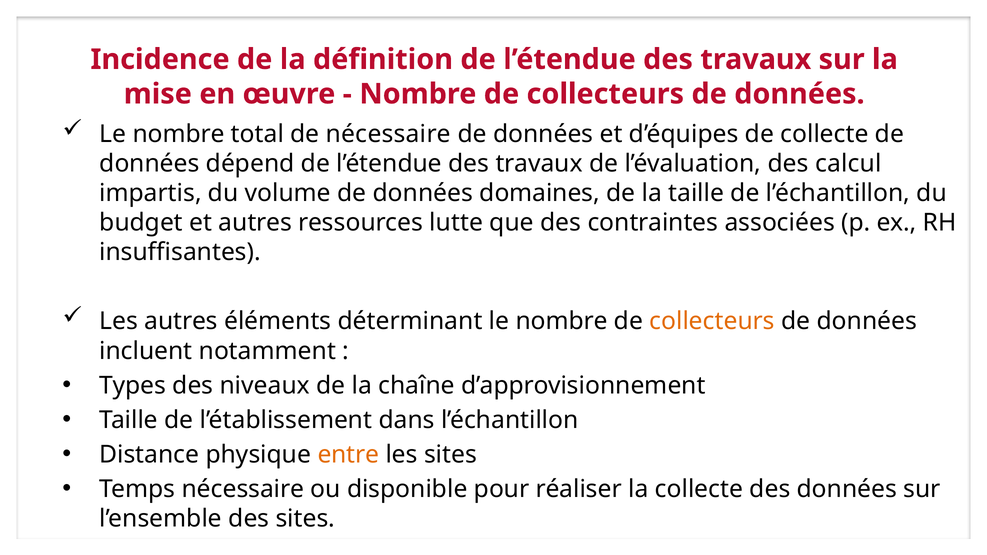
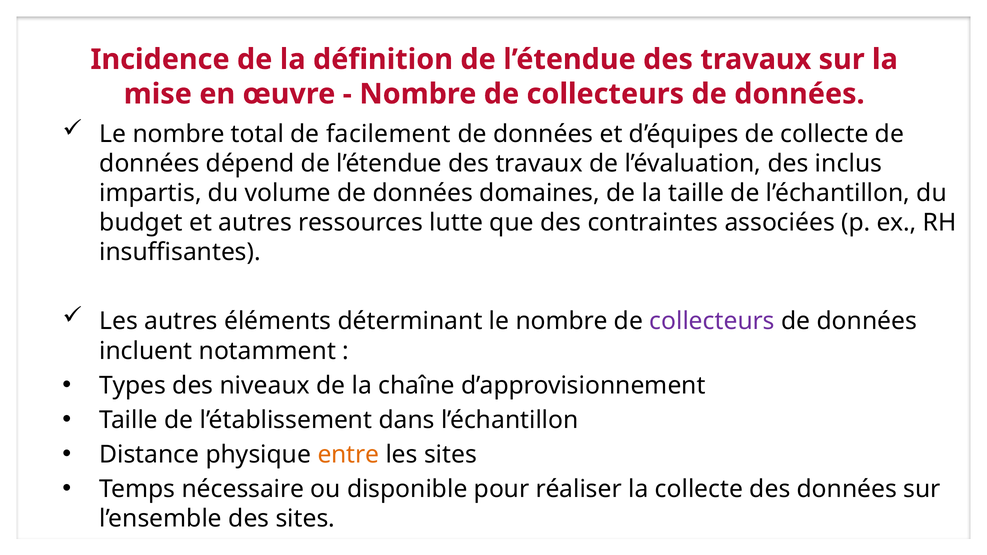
de nécessaire: nécessaire -> facilement
calcul: calcul -> inclus
collecteurs at (712, 321) colour: orange -> purple
